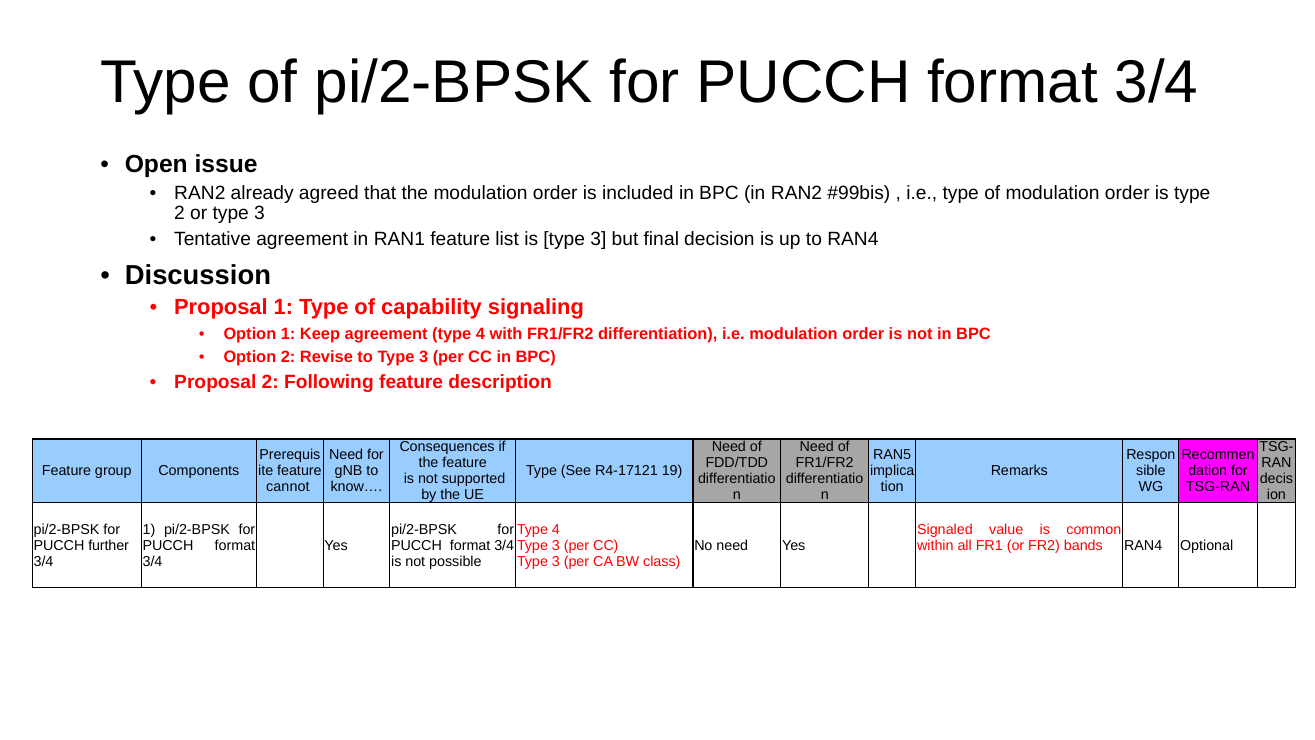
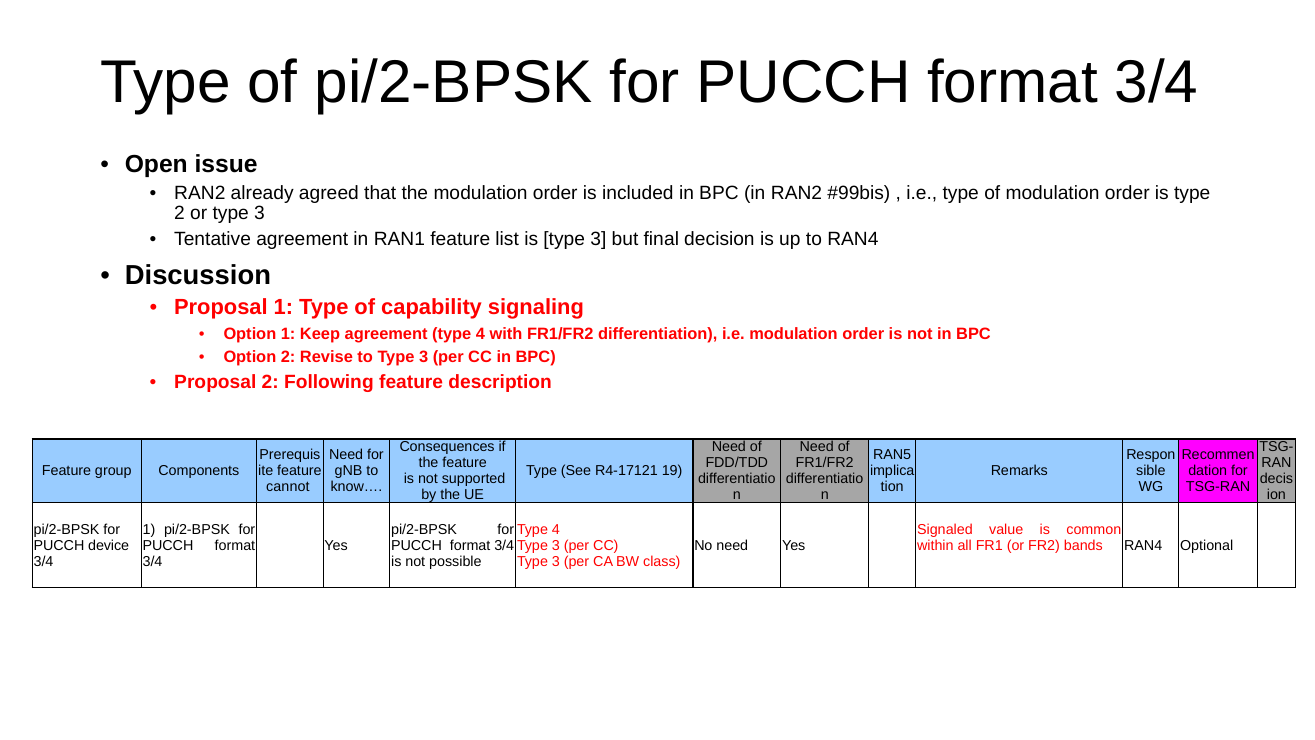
further: further -> device
